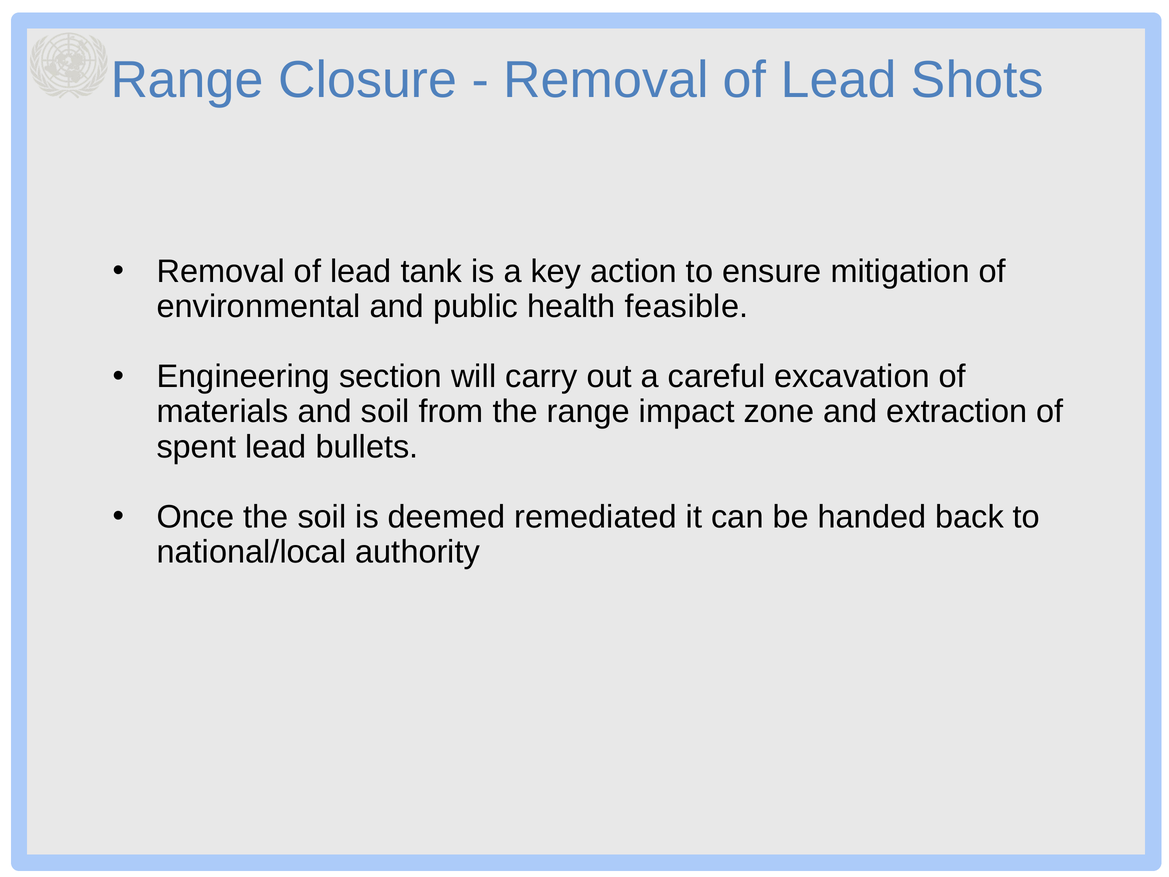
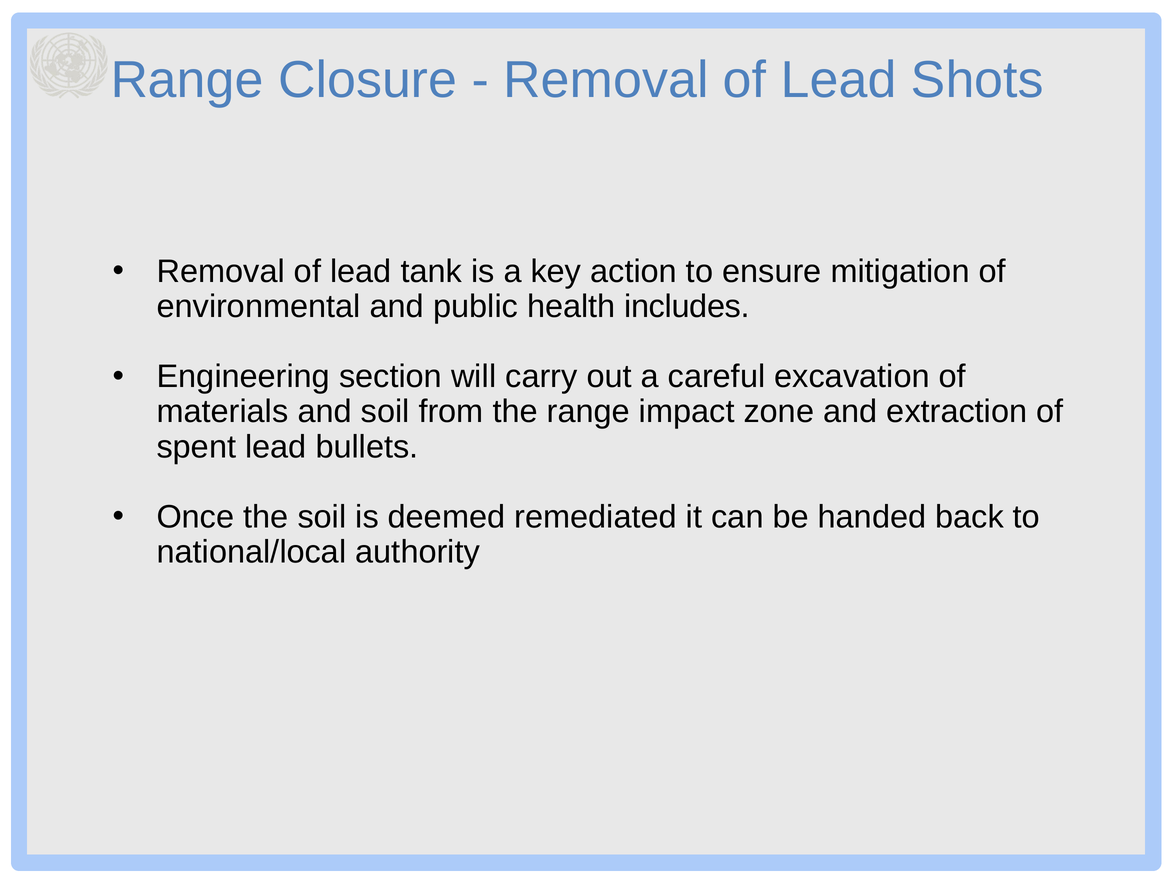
feasible: feasible -> includes
